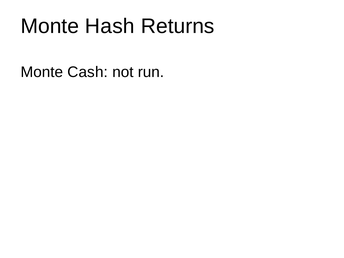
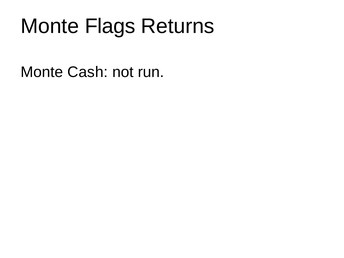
Hash: Hash -> Flags
